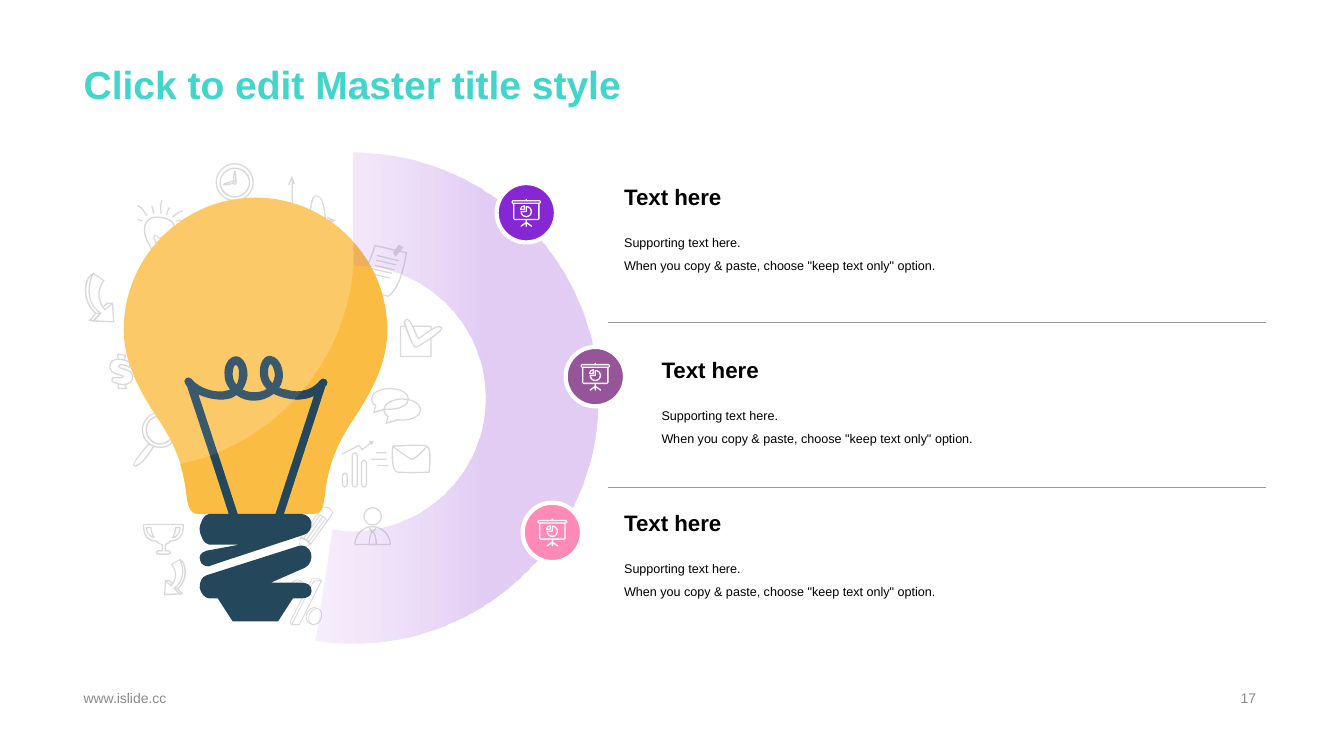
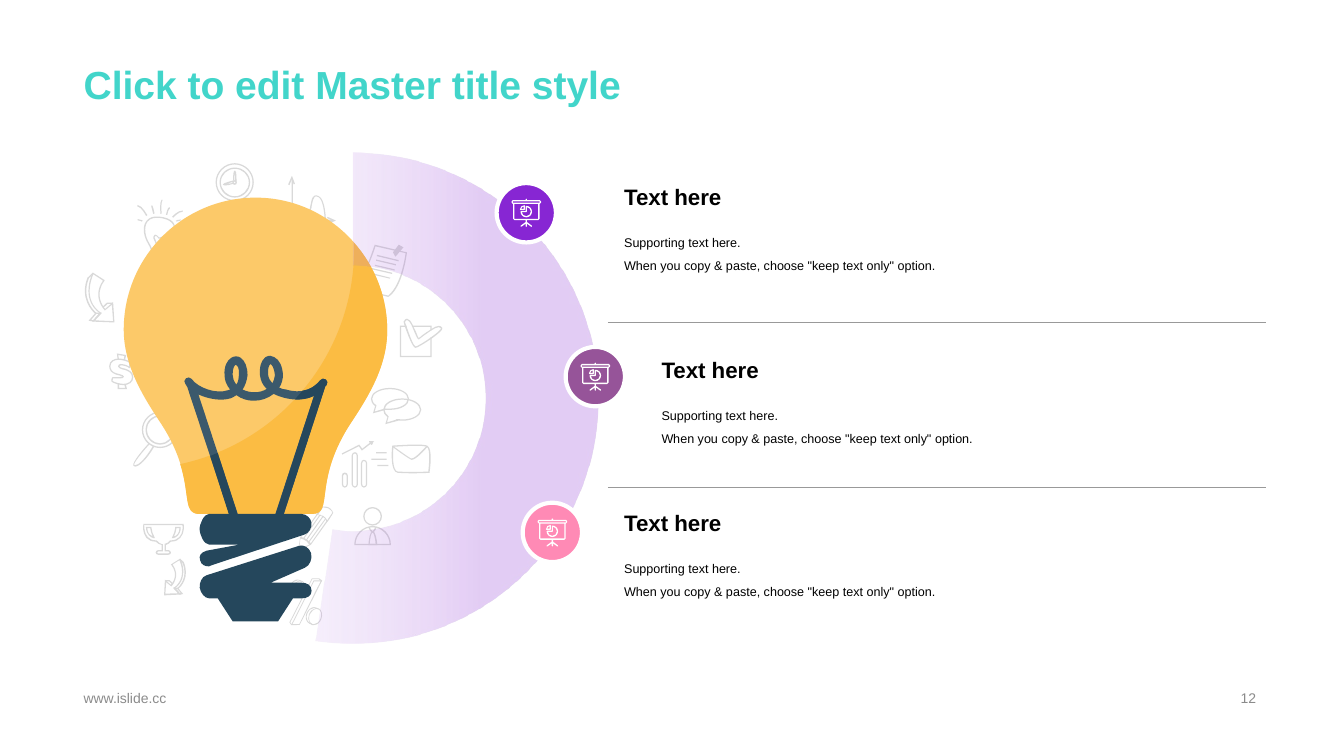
17: 17 -> 12
